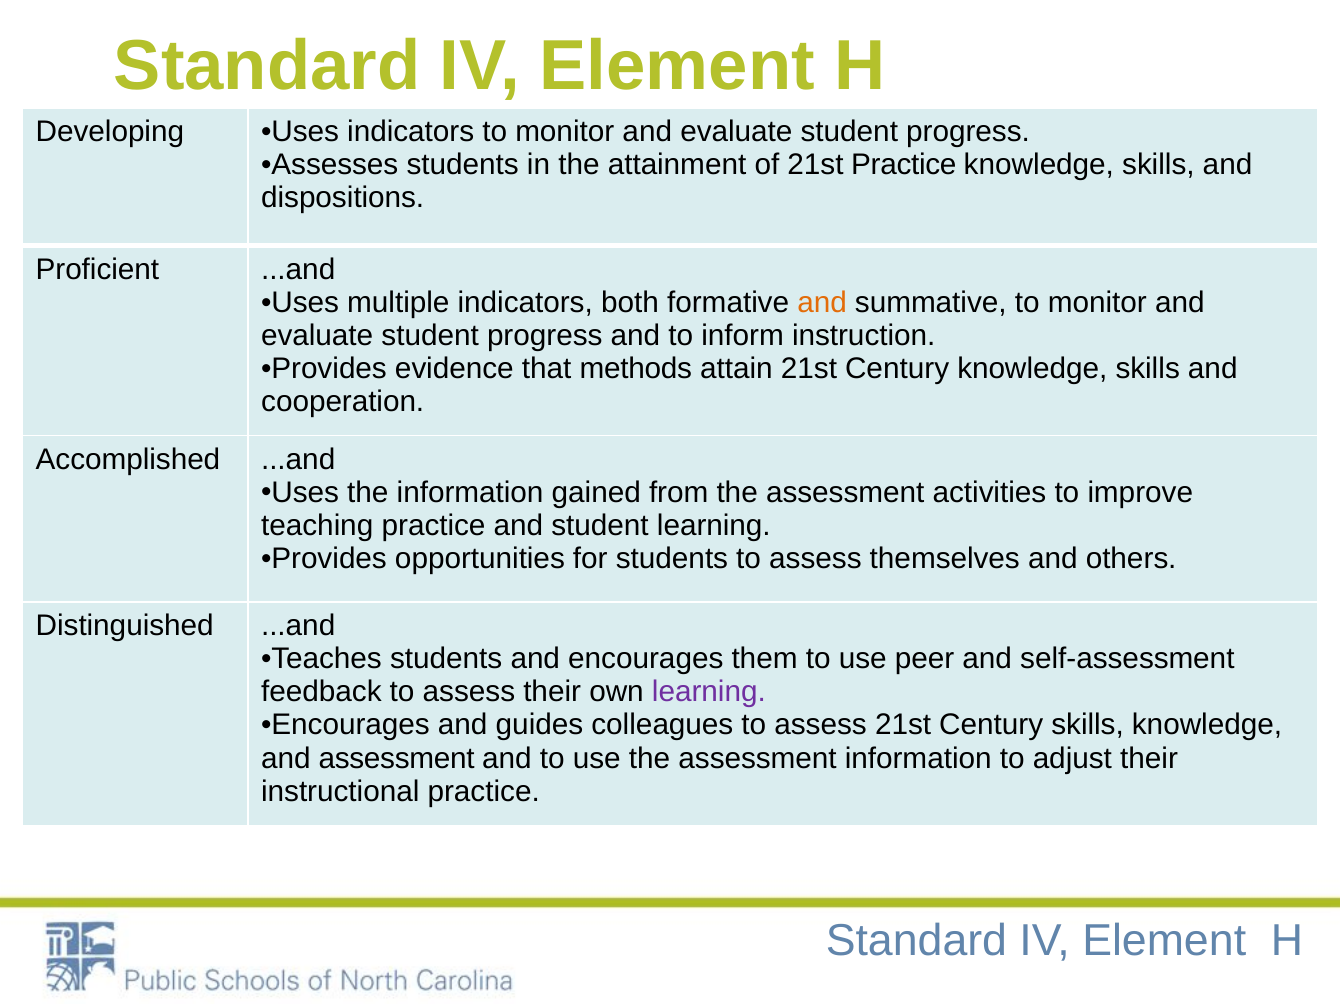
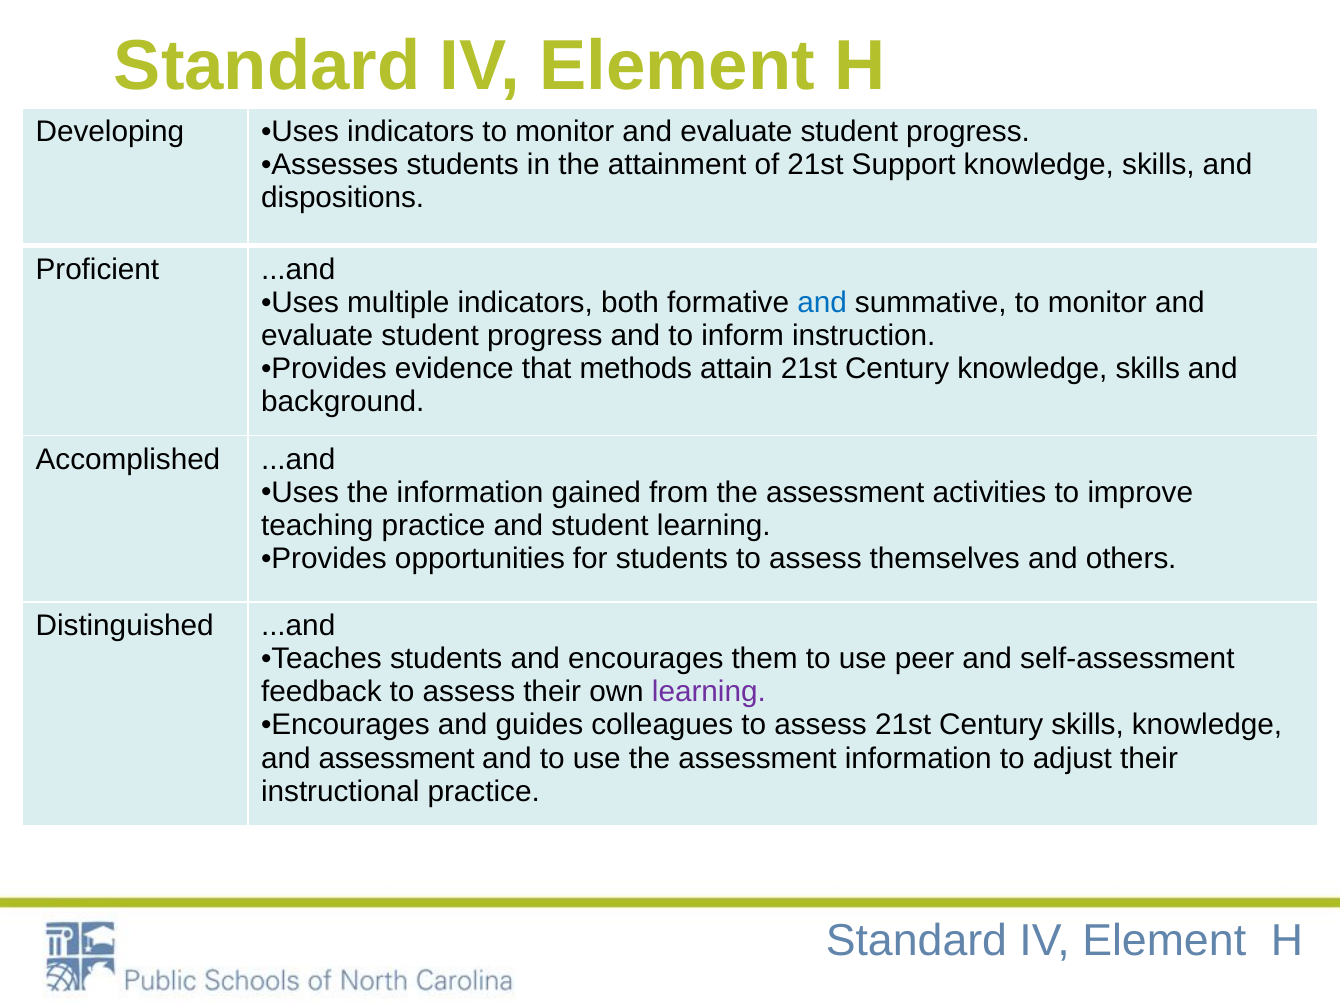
21st Practice: Practice -> Support
and at (822, 302) colour: orange -> blue
cooperation: cooperation -> background
